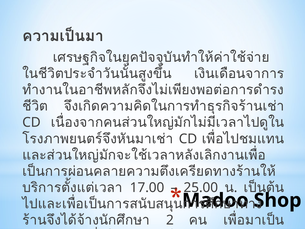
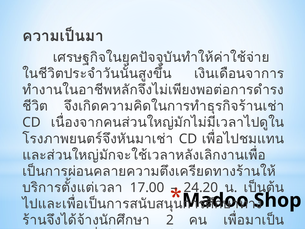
25.00: 25.00 -> 24.20
